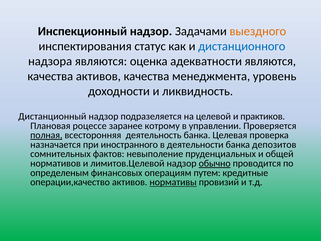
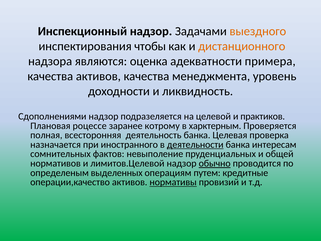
статус: статус -> чтобы
дистанционного colour: blue -> orange
адекватности являются: являются -> примера
Дистанционный: Дистанционный -> Сдополнениями
управлении: управлении -> харктерным
полная underline: present -> none
деятельности underline: none -> present
депозитов: депозитов -> интересам
финансовых: финансовых -> выделенных
